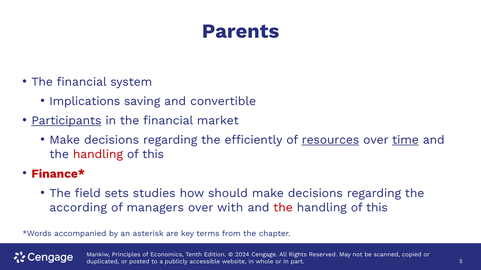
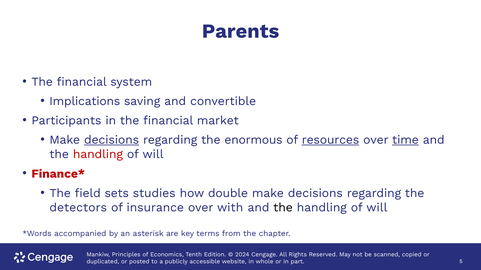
Participants underline: present -> none
decisions at (112, 140) underline: none -> present
efficiently: efficiently -> enormous
this at (153, 155): this -> will
should: should -> double
according: according -> detectors
managers: managers -> insurance
the at (283, 208) colour: red -> black
this at (377, 208): this -> will
